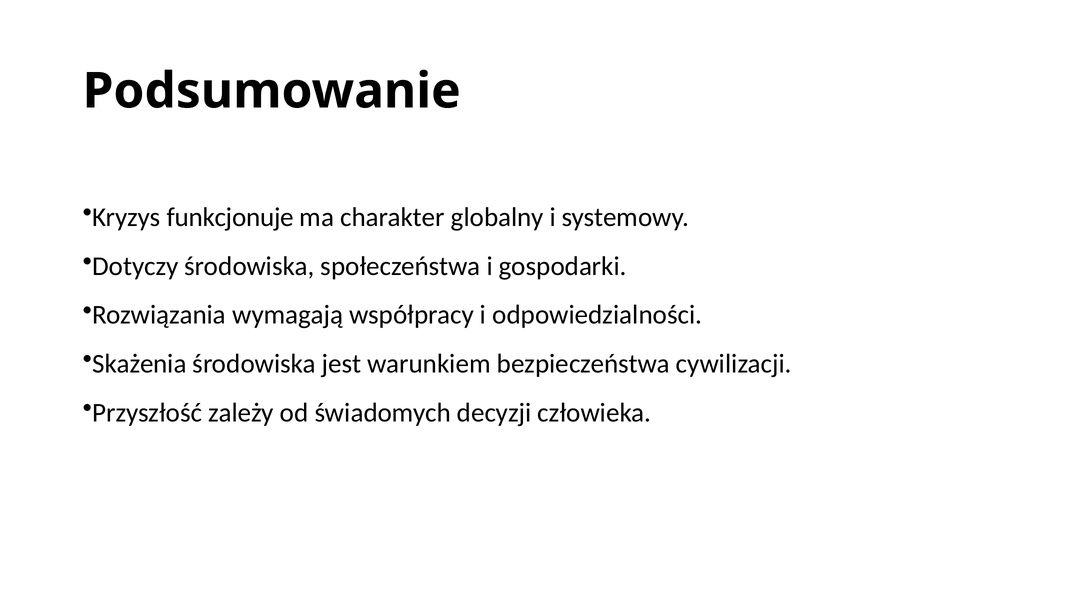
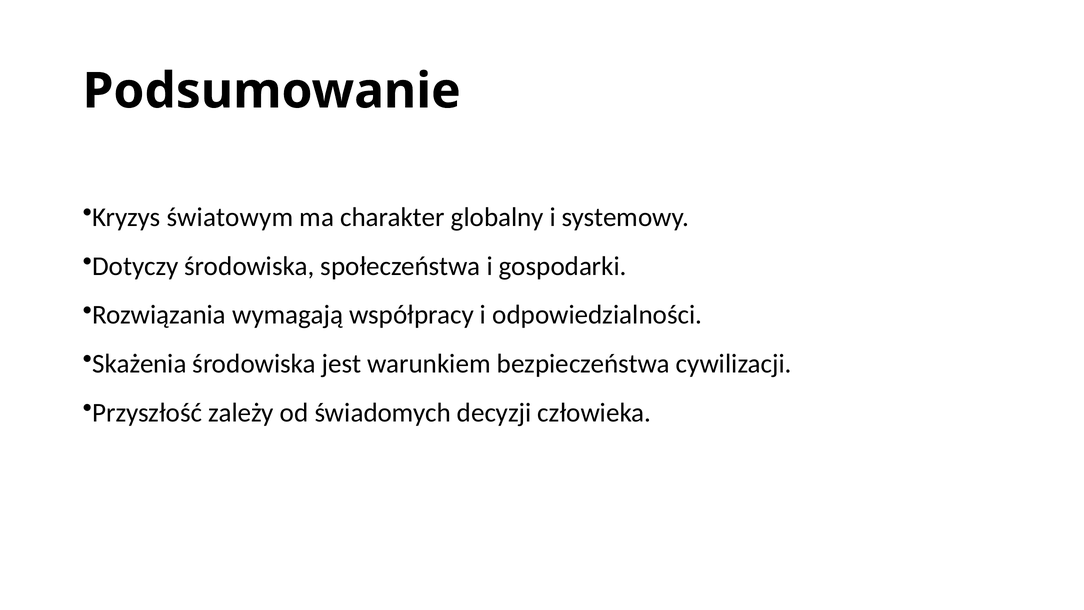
funkcjonuje: funkcjonuje -> światowym
